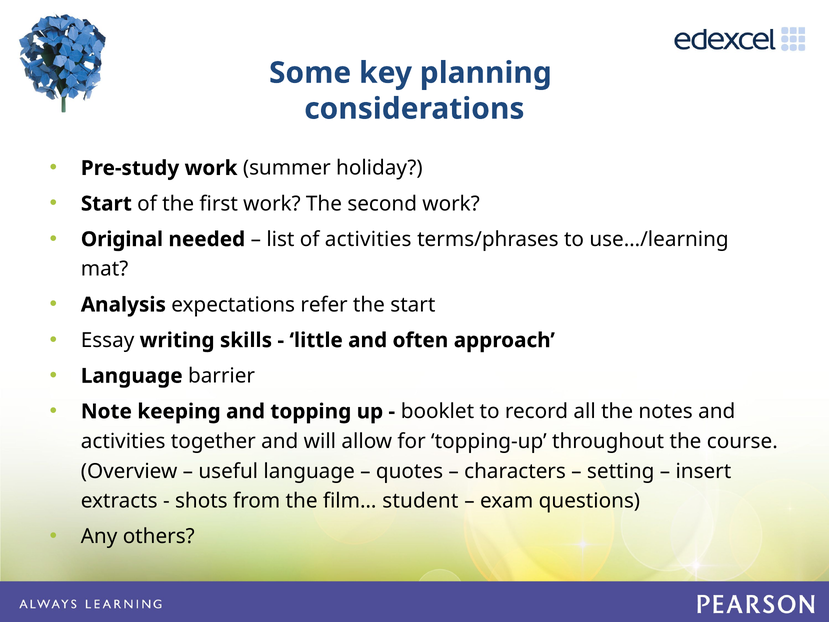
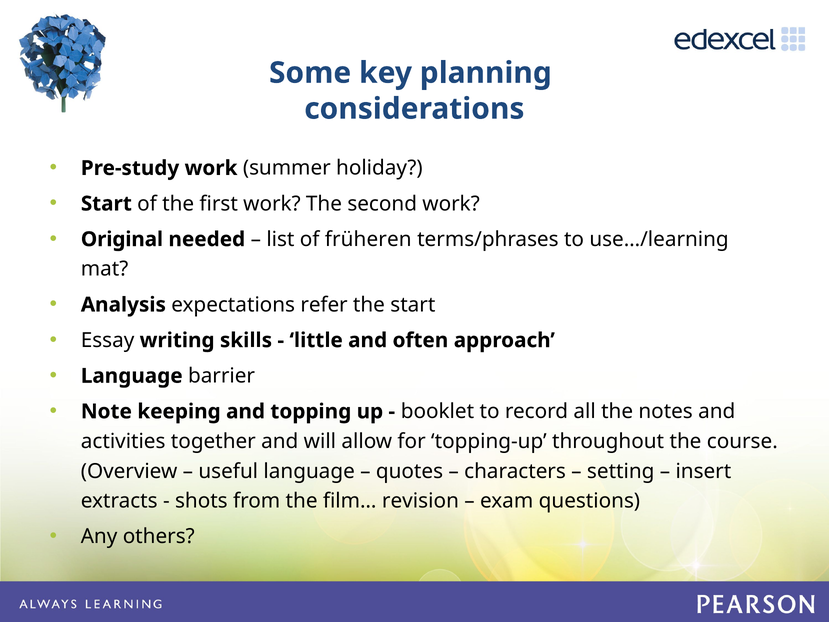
of activities: activities -> früheren
student: student -> revision
